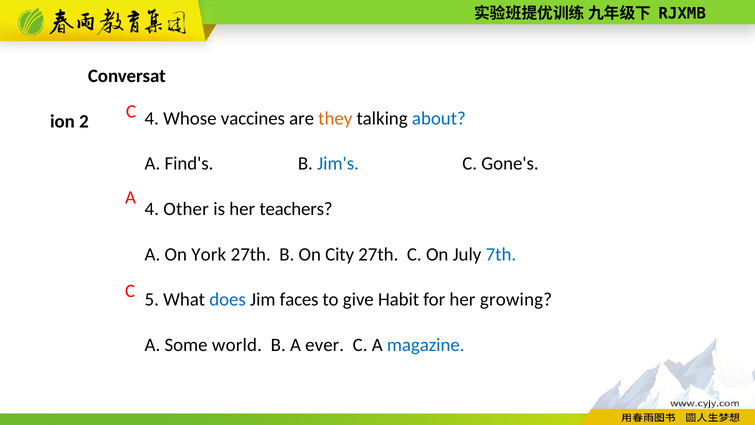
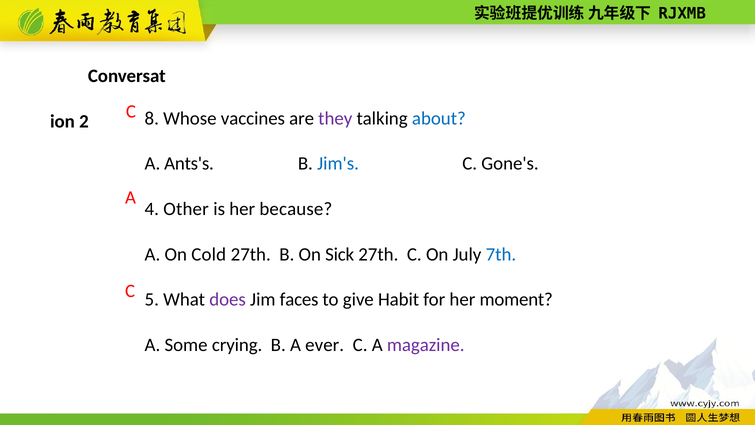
2 4: 4 -> 8
they colour: orange -> purple
Find's: Find's -> Ants's
teachers: teachers -> because
York: York -> Cold
City: City -> Sick
does colour: blue -> purple
growing: growing -> moment
world: world -> crying
magazine colour: blue -> purple
